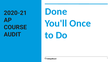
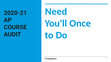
Done: Done -> Need
